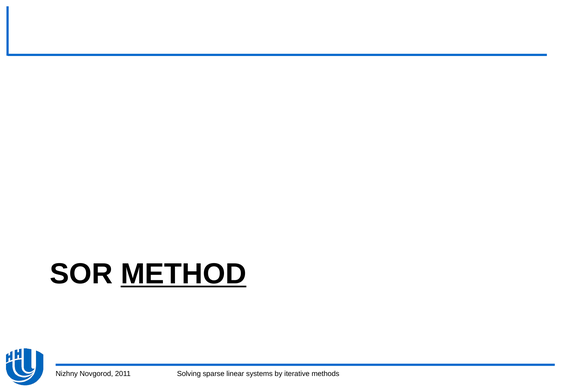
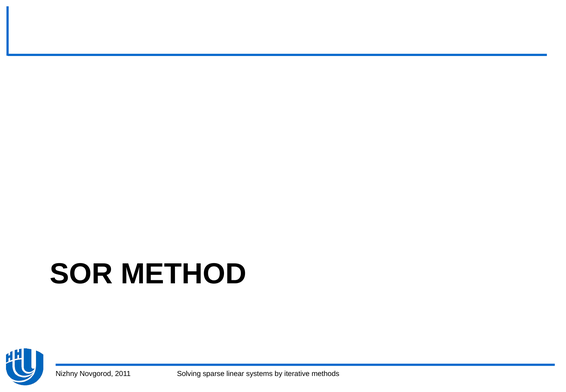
METHOD underline: present -> none
